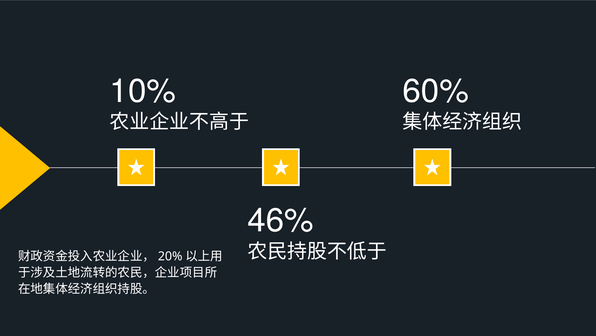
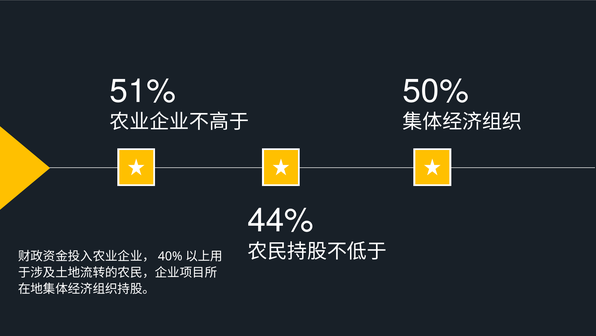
10%: 10% -> 51%
60%: 60% -> 50%
46%: 46% -> 44%
20%: 20% -> 40%
